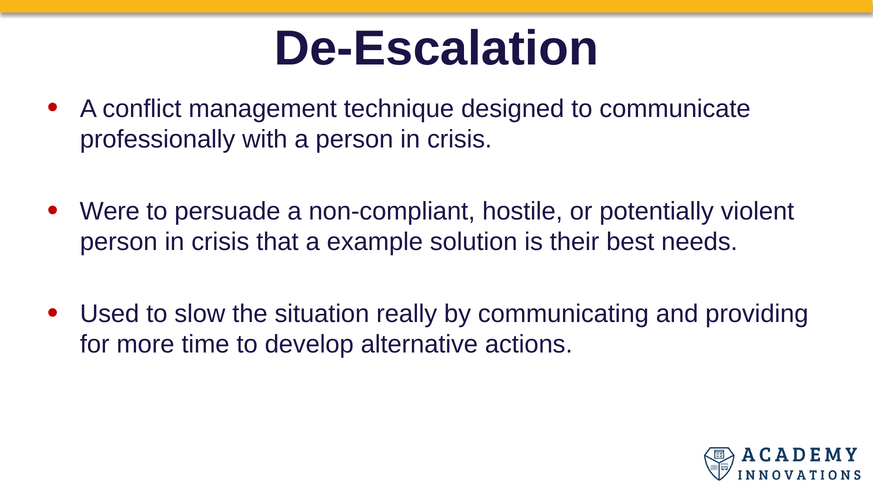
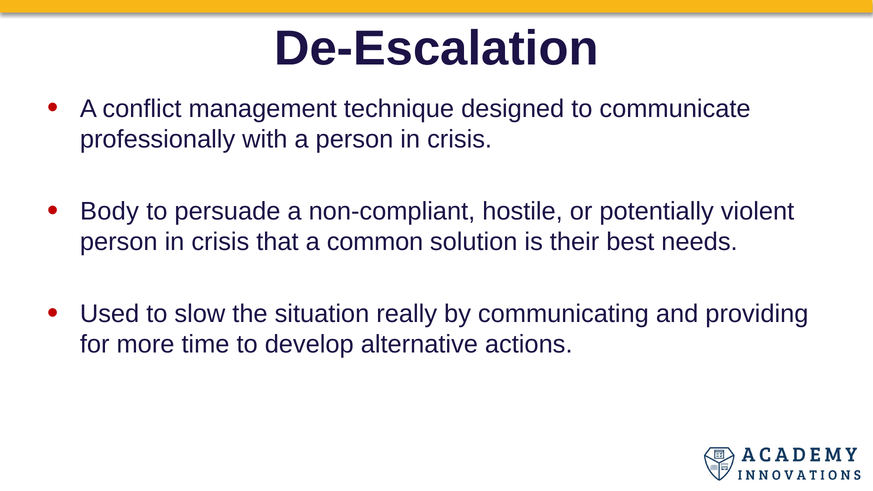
Were: Were -> Body
example: example -> common
